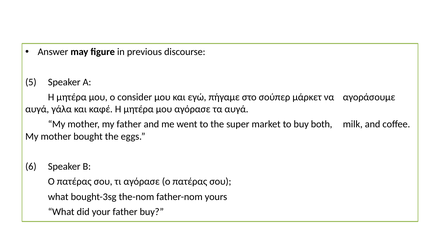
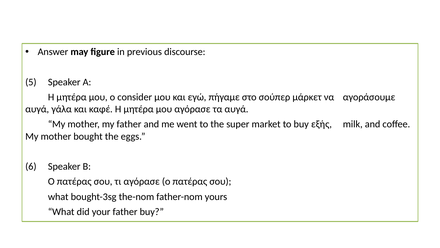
both: both -> εξής
